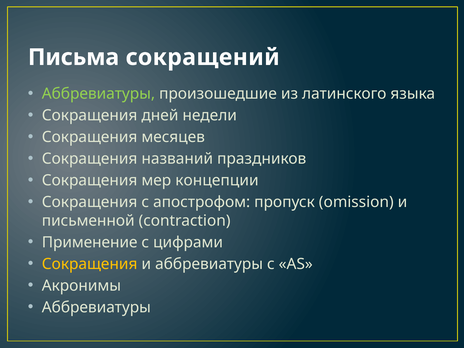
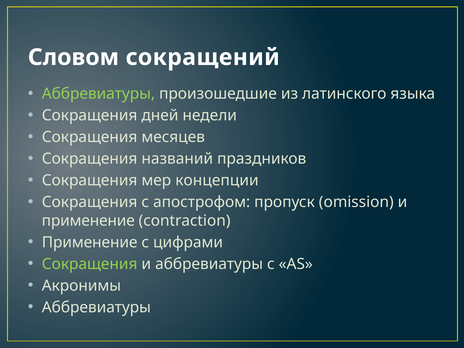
Письма: Письма -> Словом
письменной at (88, 221): письменной -> применение
Сокращения at (90, 264) colour: yellow -> light green
